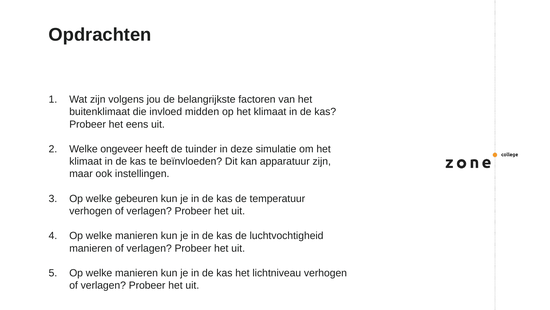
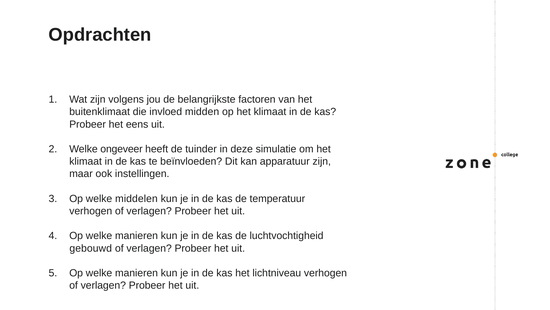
gebeuren: gebeuren -> middelen
manieren at (91, 248): manieren -> gebouwd
